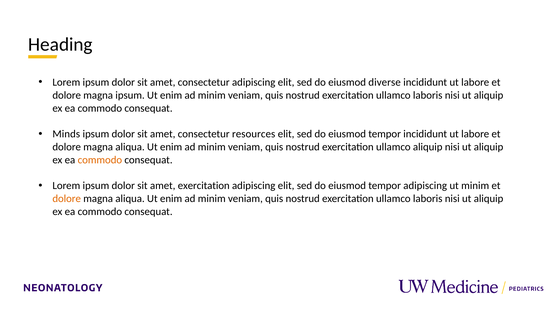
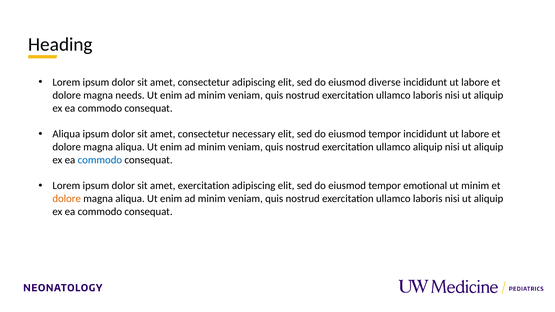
magna ipsum: ipsum -> needs
Minds at (66, 134): Minds -> Aliqua
resources: resources -> necessary
commodo at (100, 160) colour: orange -> blue
tempor adipiscing: adipiscing -> emotional
